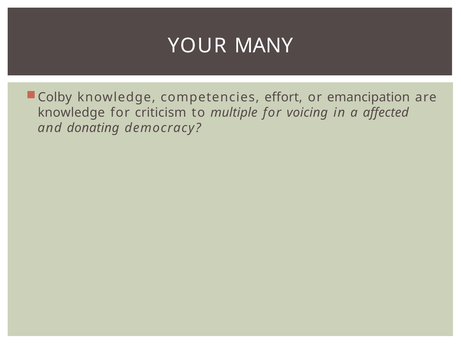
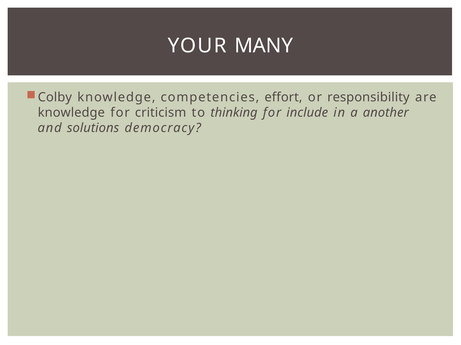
emancipation: emancipation -> responsibility
multiple: multiple -> thinking
voicing: voicing -> include
affected: affected -> another
donating: donating -> solutions
